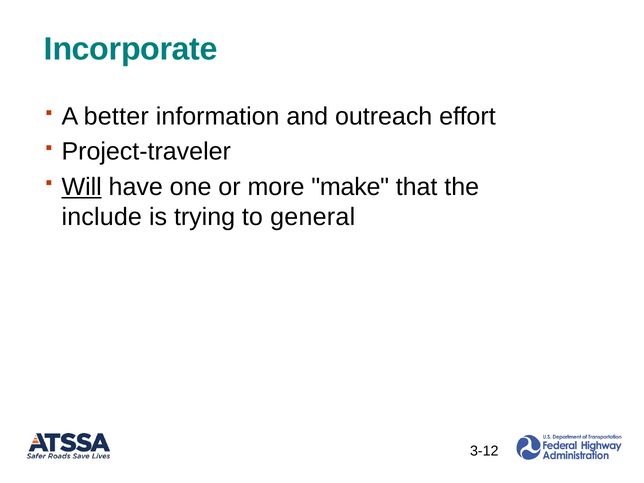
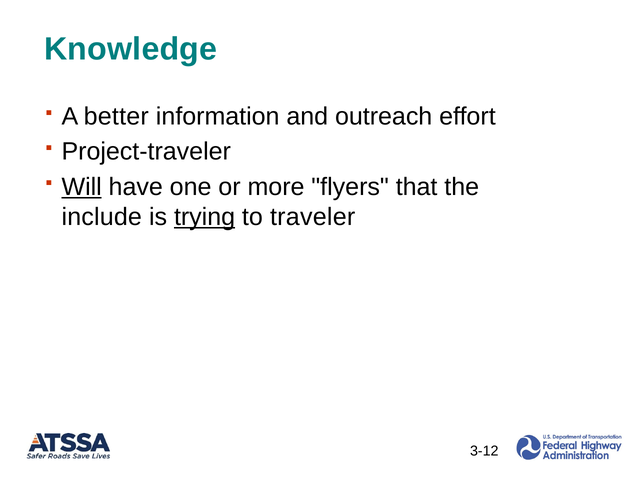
Incorporate: Incorporate -> Knowledge
make: make -> flyers
trying underline: none -> present
general: general -> traveler
